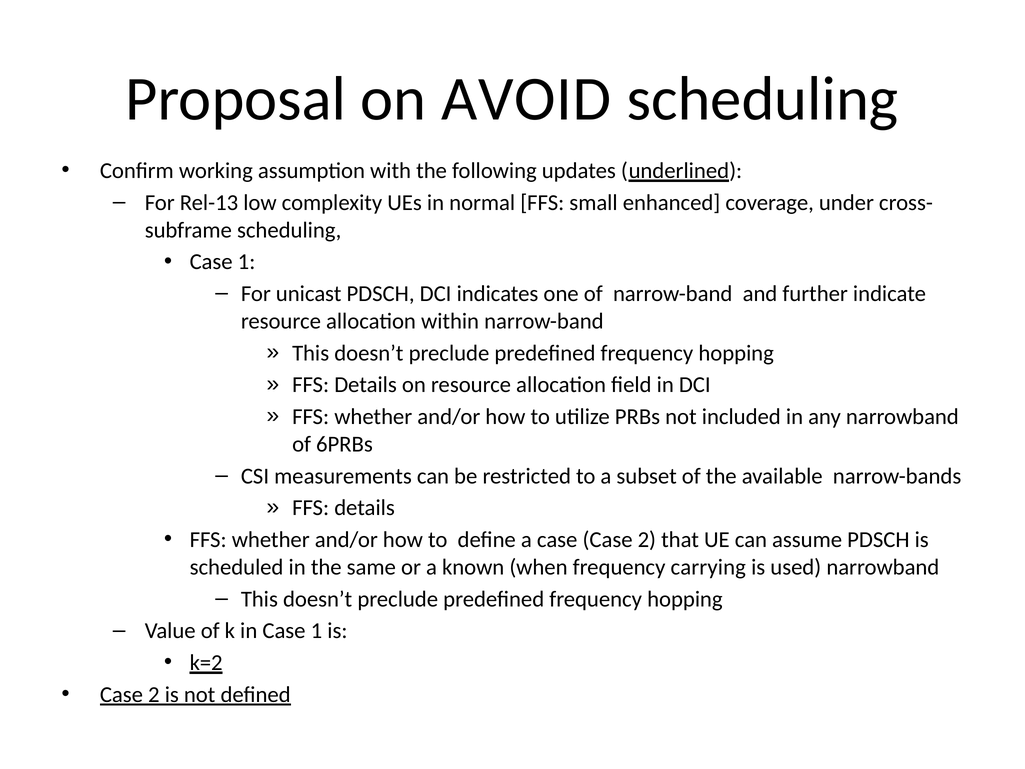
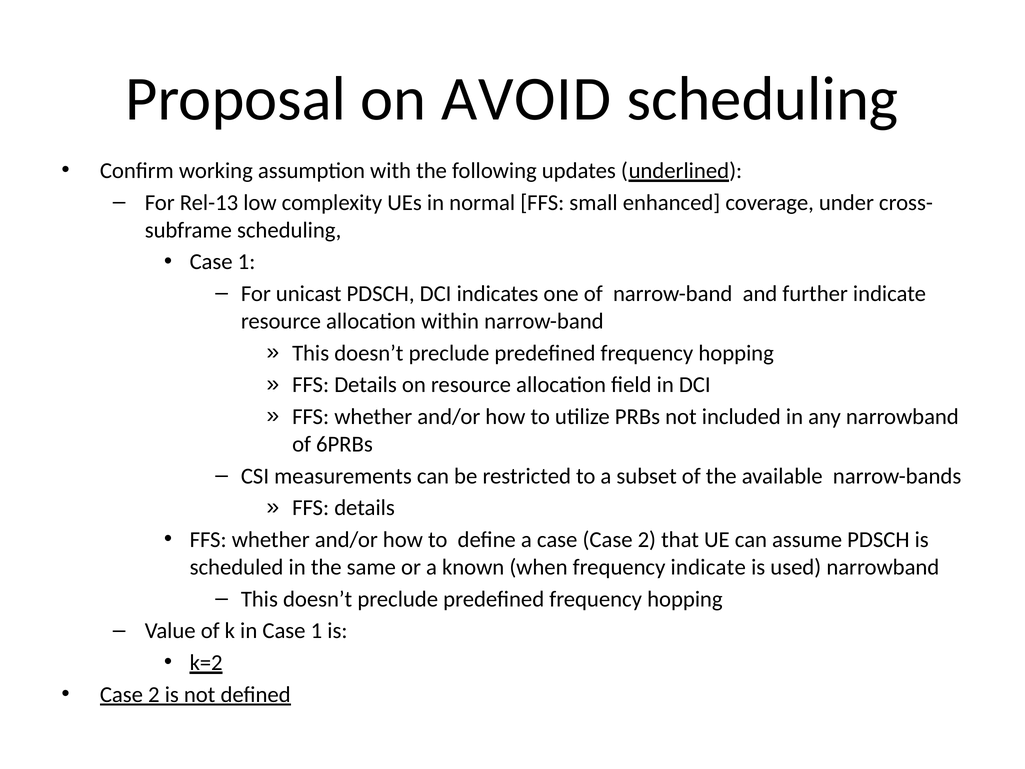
frequency carrying: carrying -> indicate
